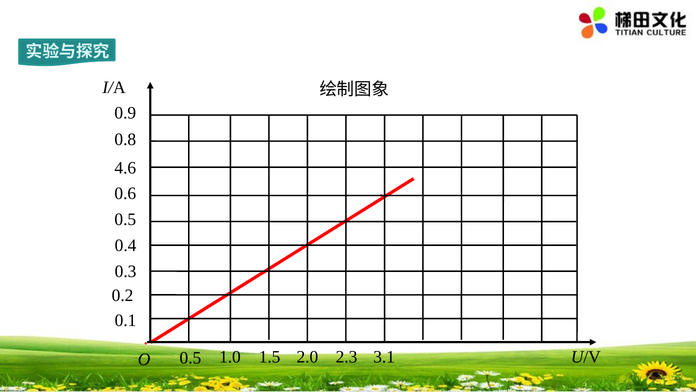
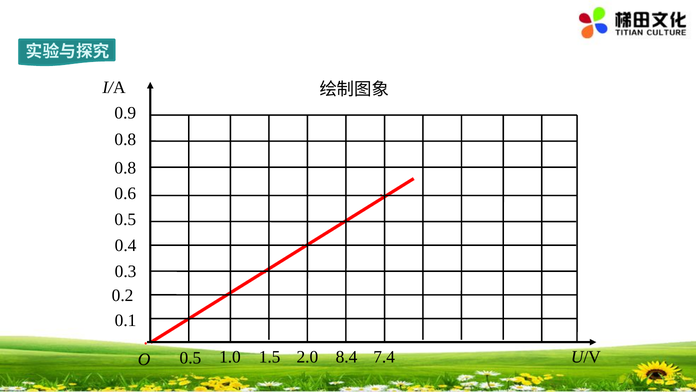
4.6 at (125, 168): 4.6 -> 0.8
3.1: 3.1 -> 7.4
2.3: 2.3 -> 8.4
